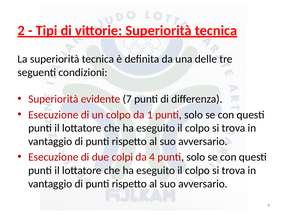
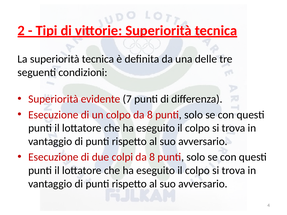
colpo da 1: 1 -> 8
colpi da 4: 4 -> 8
